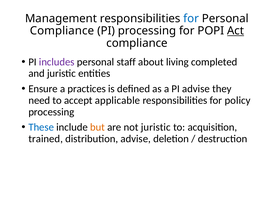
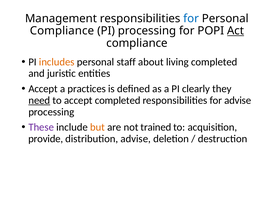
includes colour: purple -> orange
Ensure at (43, 89): Ensure -> Accept
PI advise: advise -> clearly
need underline: none -> present
accept applicable: applicable -> completed
for policy: policy -> advise
These colour: blue -> purple
not juristic: juristic -> trained
trained: trained -> provide
